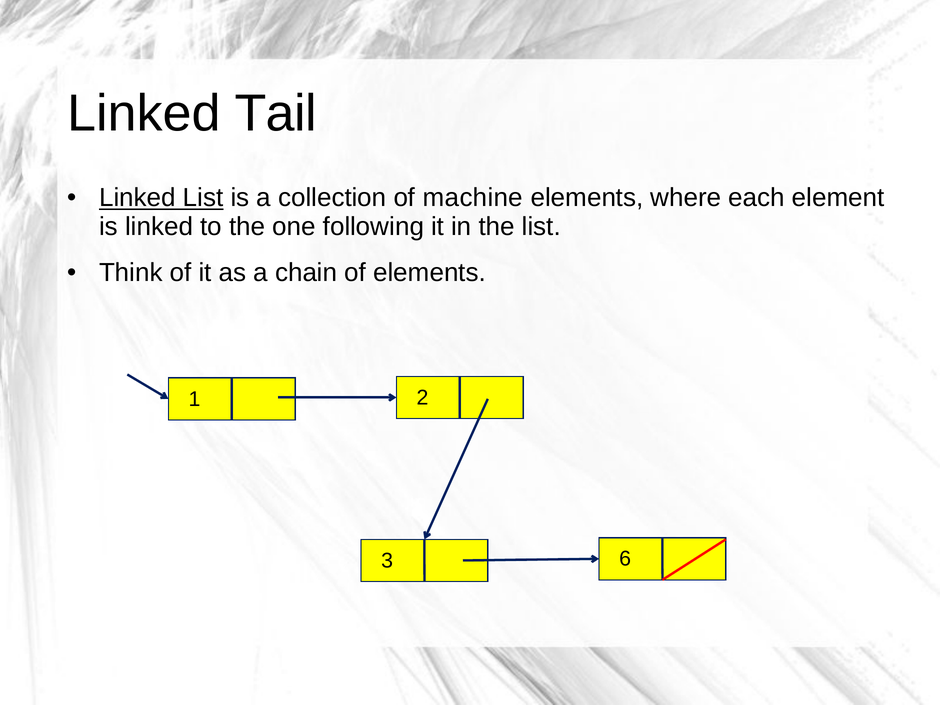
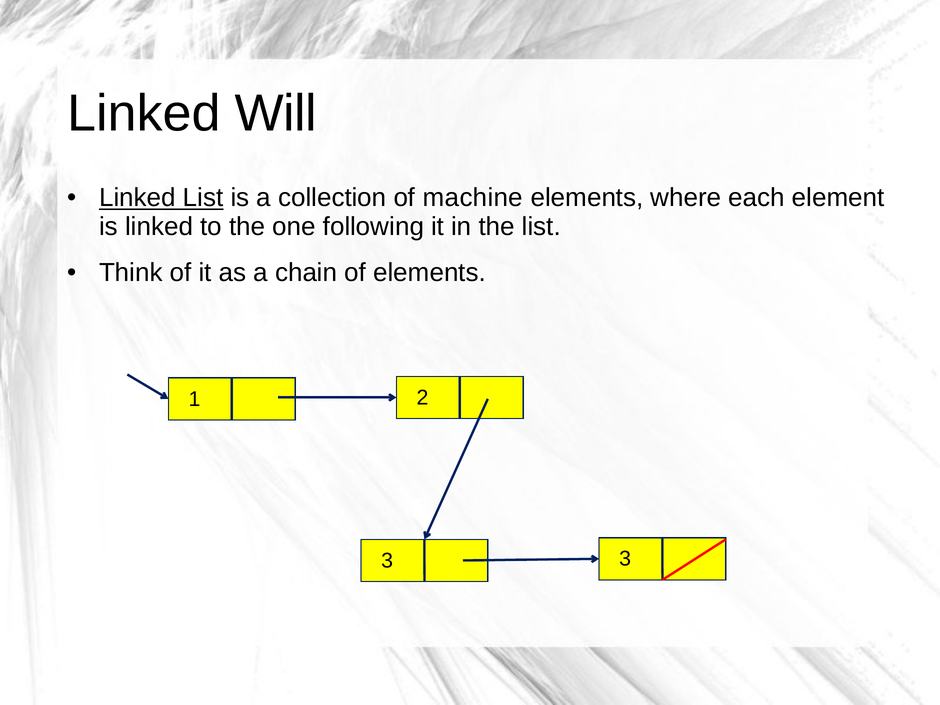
Tail: Tail -> Will
3 6: 6 -> 3
